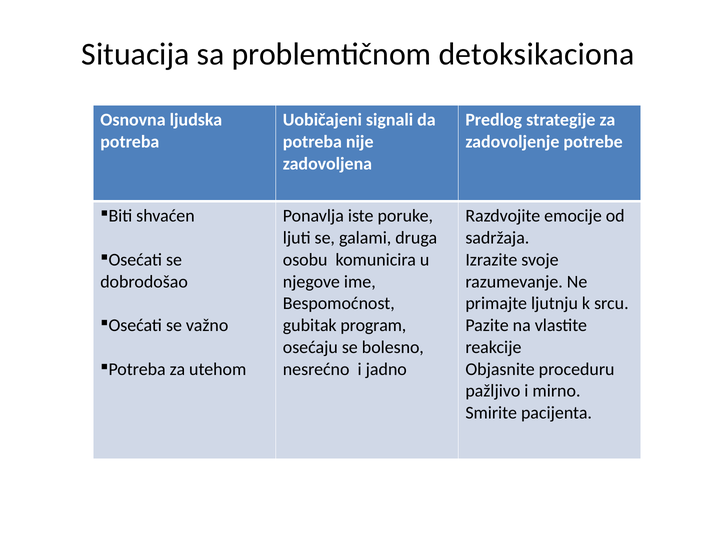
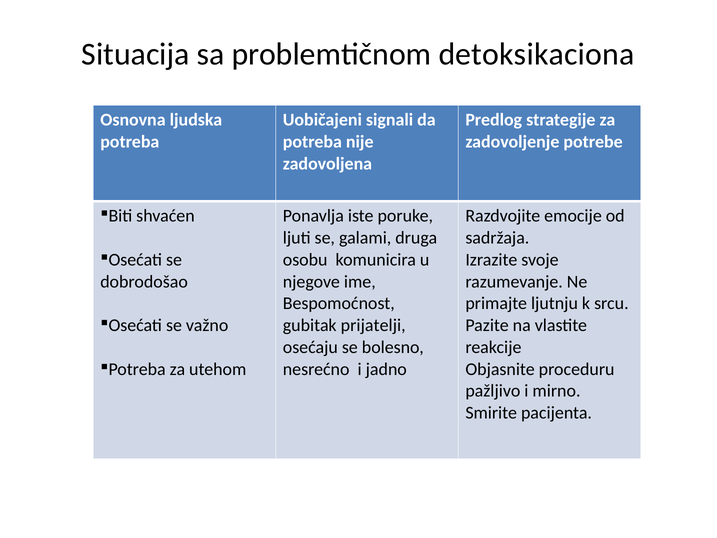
program: program -> prijatelji
